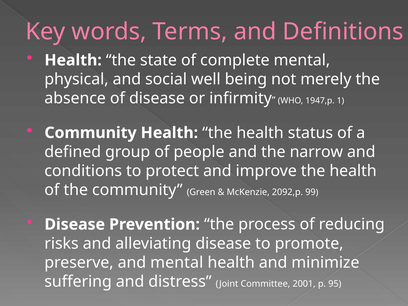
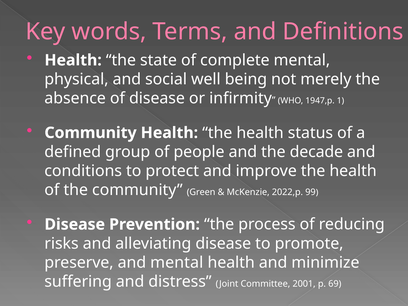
narrow: narrow -> decade
2092,p: 2092,p -> 2022,p
95: 95 -> 69
